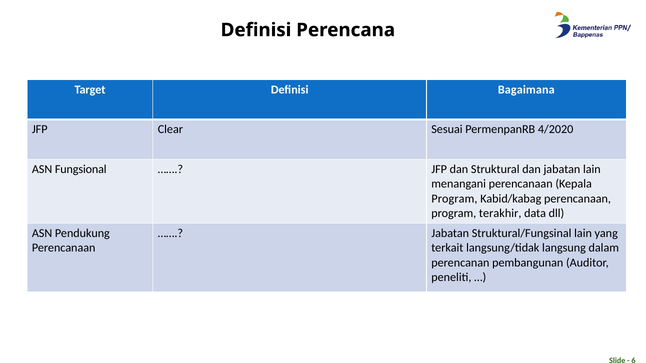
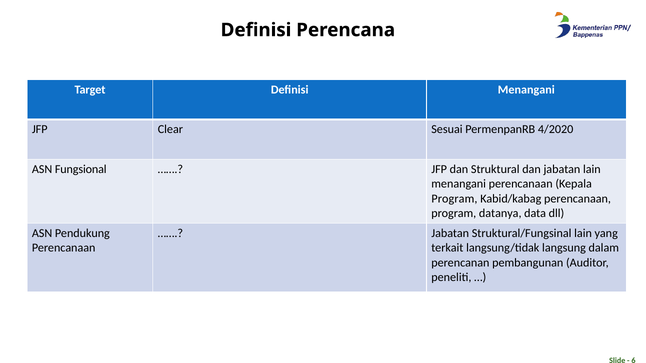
Definisi Bagaimana: Bagaimana -> Menangani
terakhir: terakhir -> datanya
